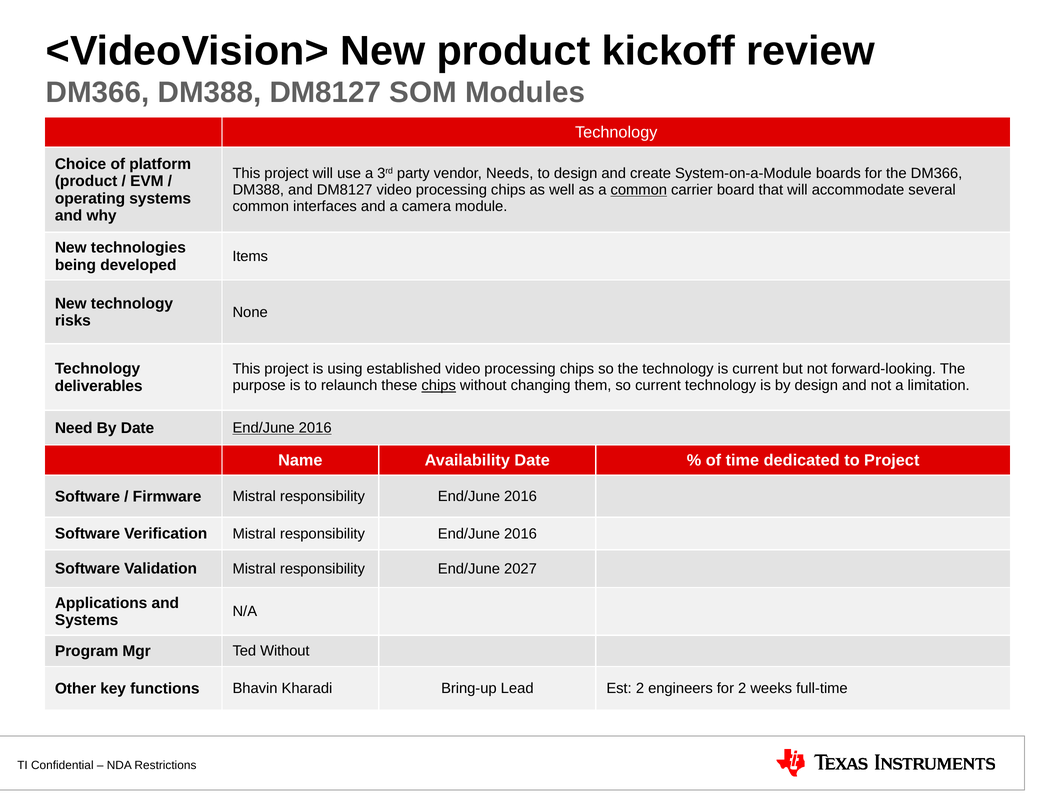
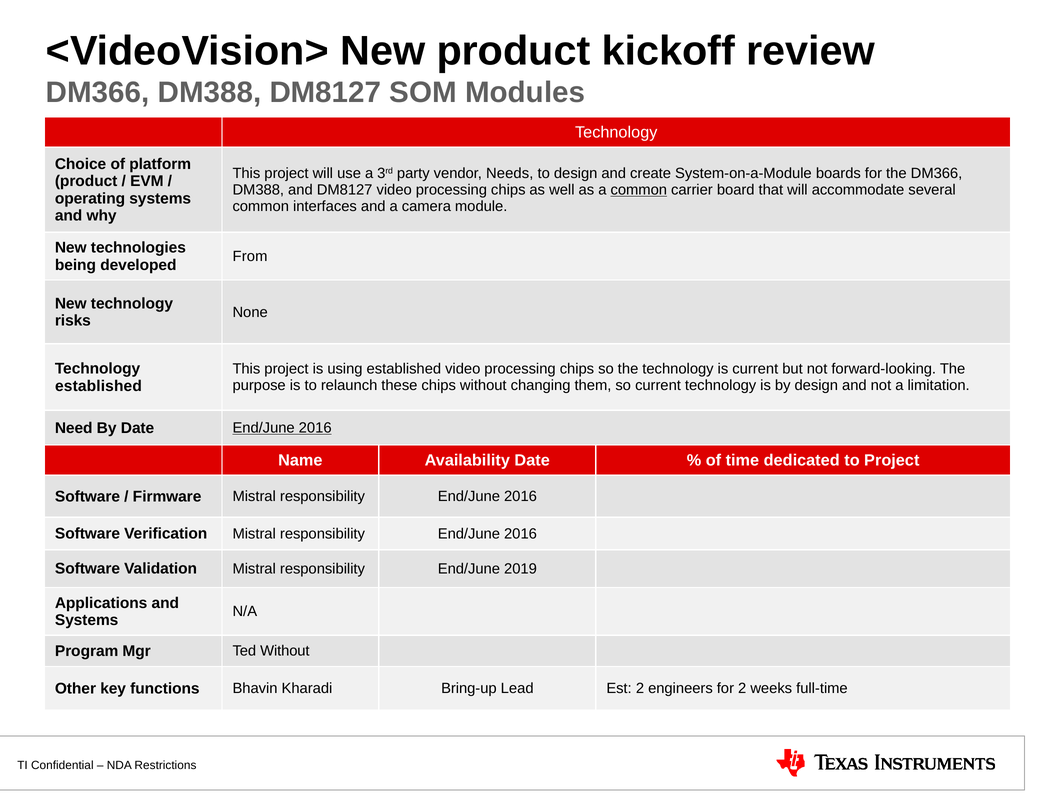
Items: Items -> From
chips at (439, 386) underline: present -> none
deliverables at (99, 386): deliverables -> established
2027: 2027 -> 2019
